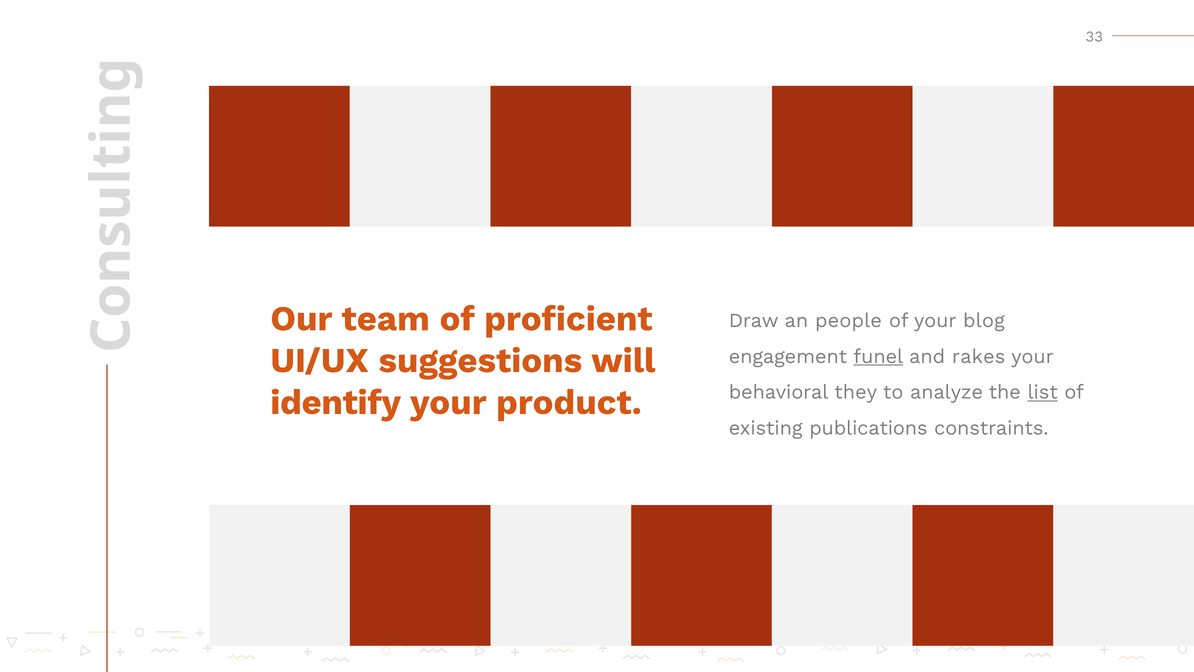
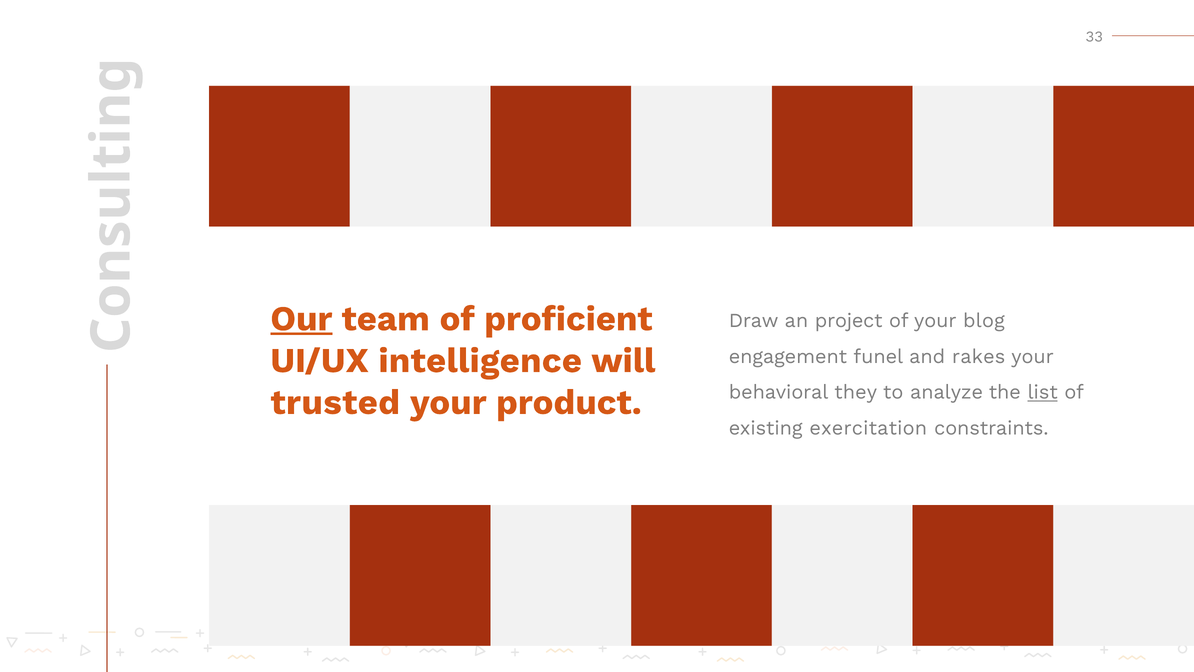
Our underline: none -> present
people: people -> project
suggestions: suggestions -> intelligence
funel underline: present -> none
identify: identify -> trusted
publications: publications -> exercitation
